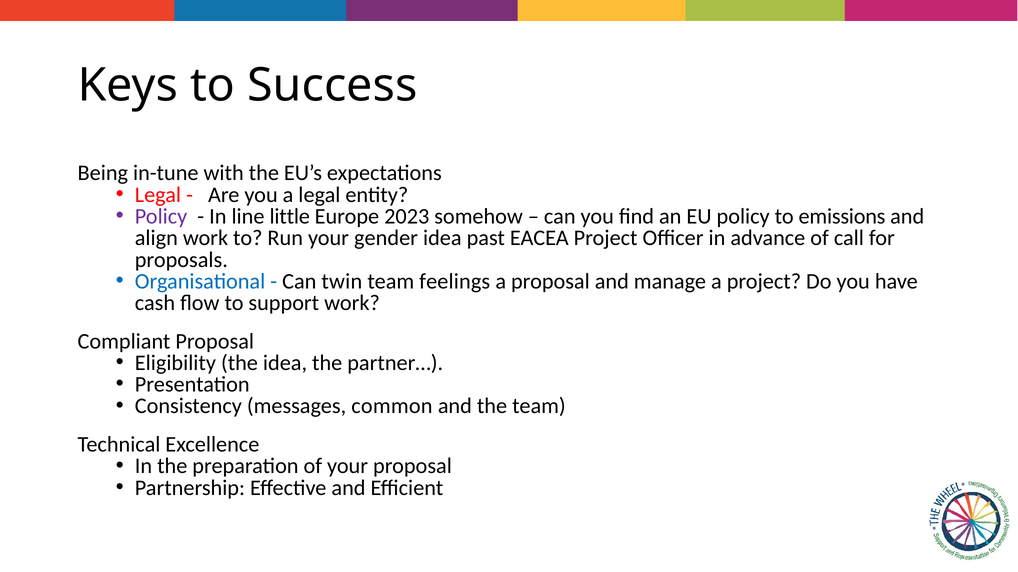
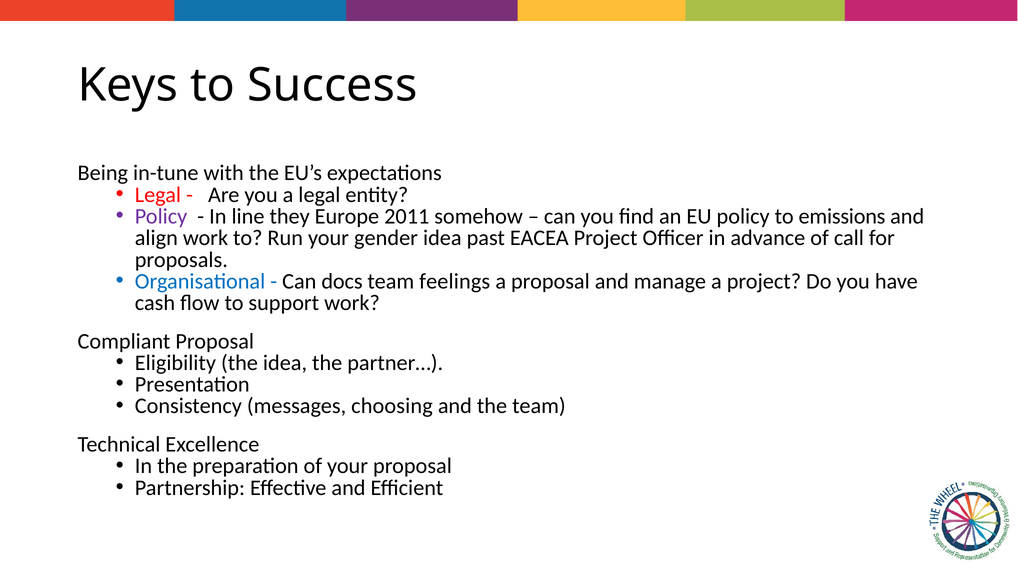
little: little -> they
2023: 2023 -> 2011
twin: twin -> docs
common: common -> choosing
